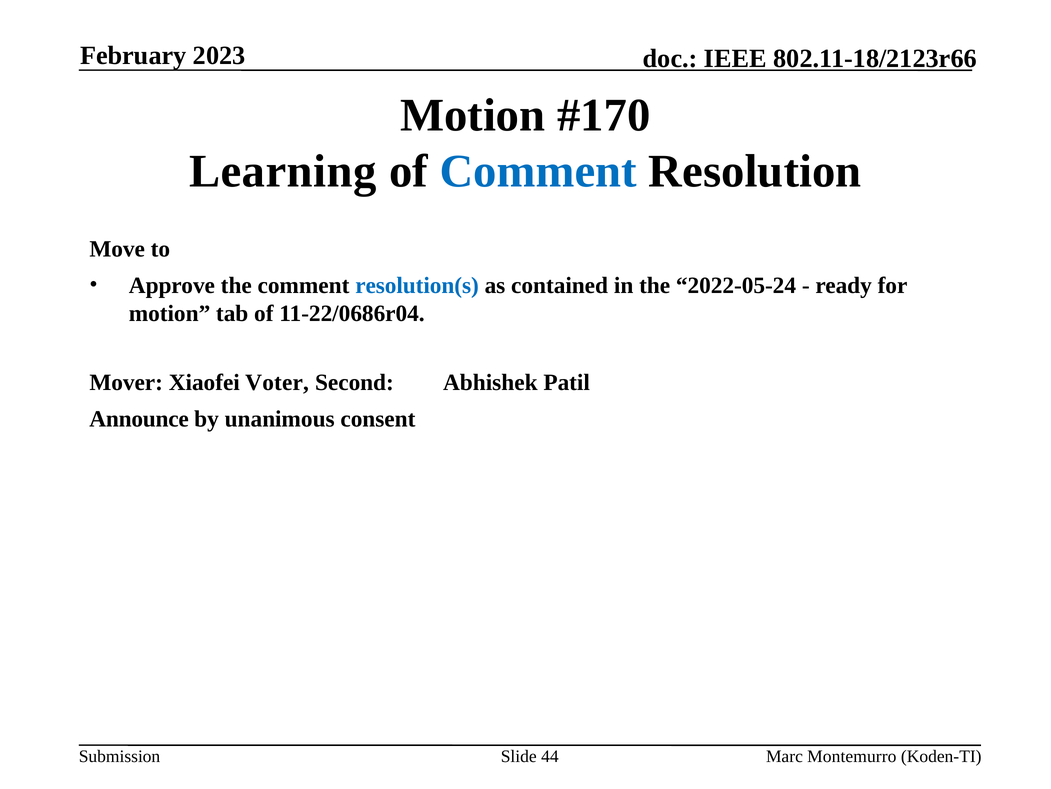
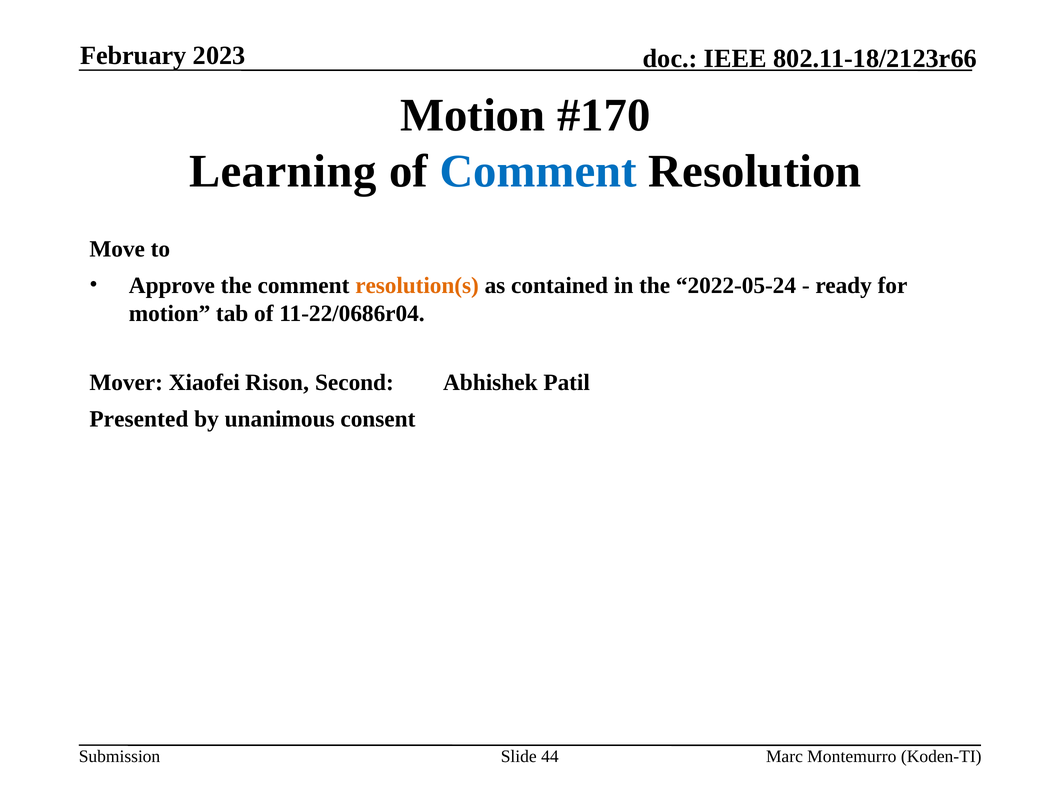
resolution(s colour: blue -> orange
Voter: Voter -> Rison
Announce: Announce -> Presented
